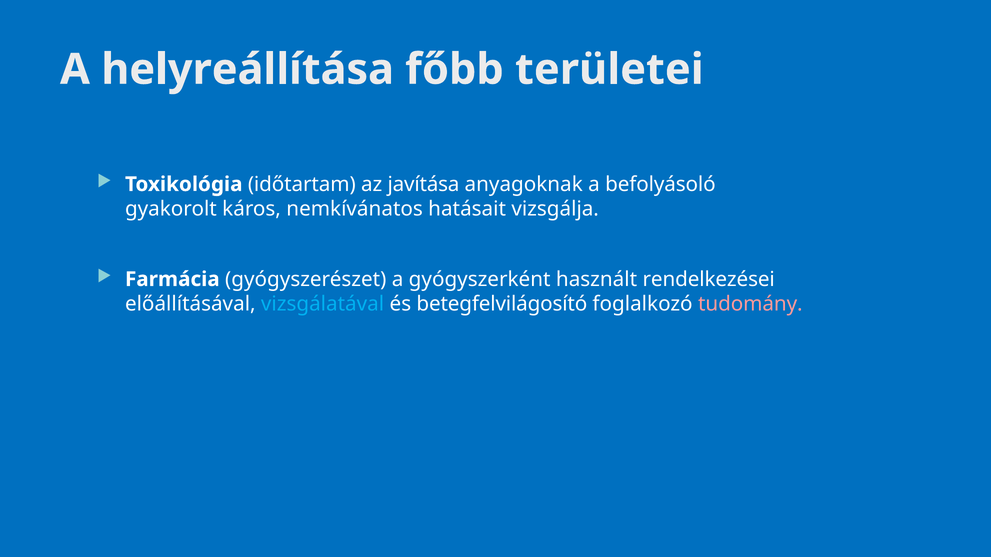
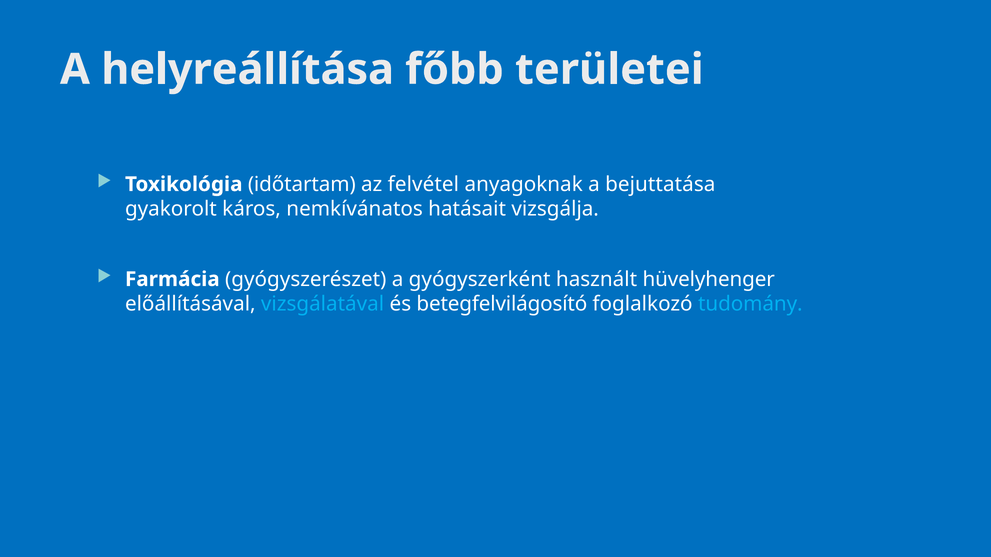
javítása: javítása -> felvétel
befolyásoló: befolyásoló -> bejuttatása
rendelkezései: rendelkezései -> hüvelyhenger
tudomány colour: pink -> light blue
